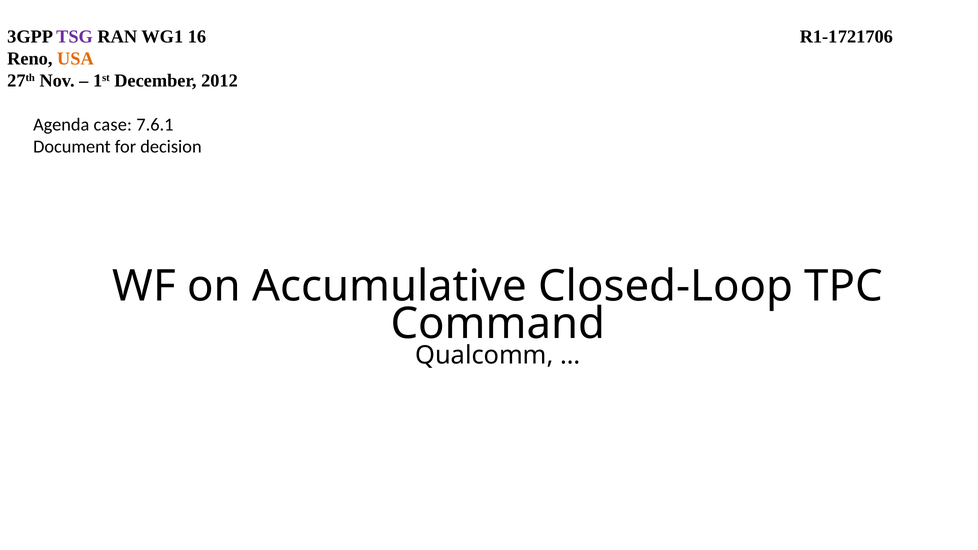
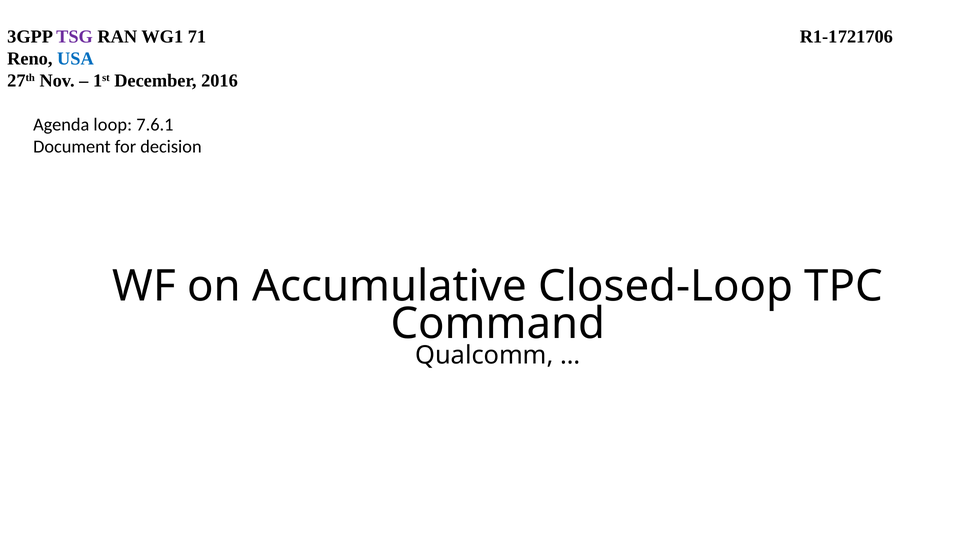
16: 16 -> 71
USA colour: orange -> blue
2012: 2012 -> 2016
case: case -> loop
